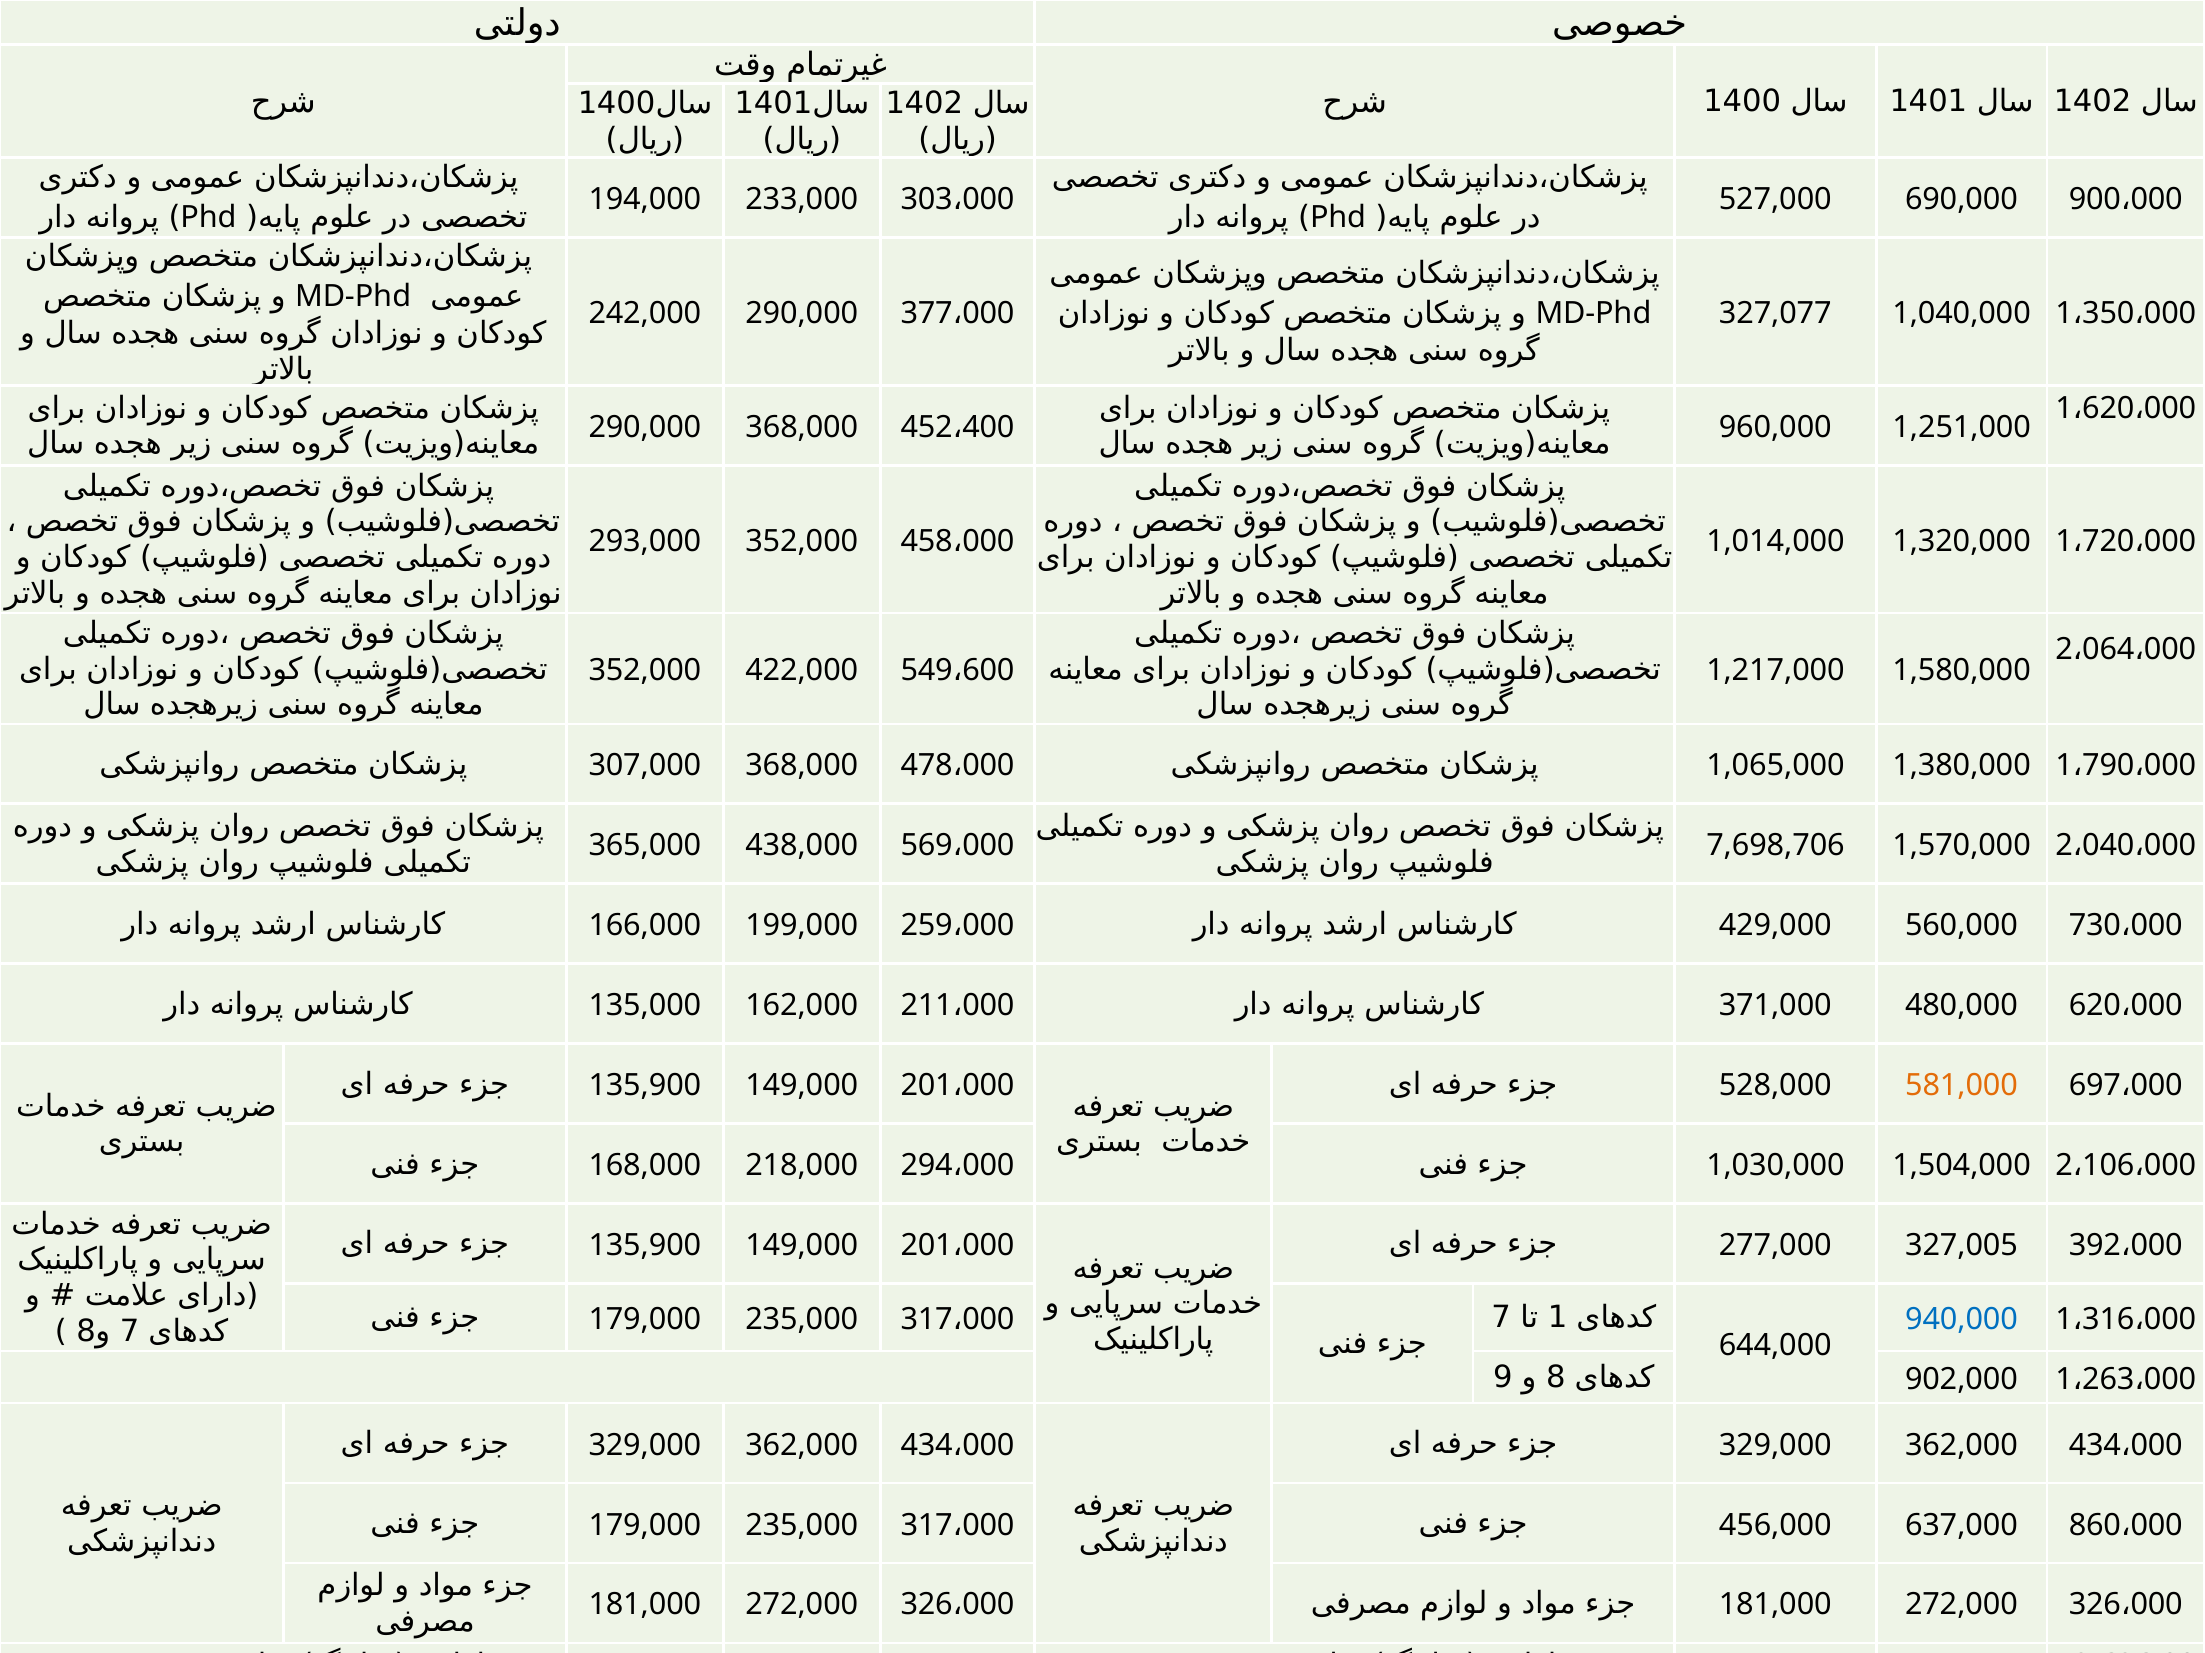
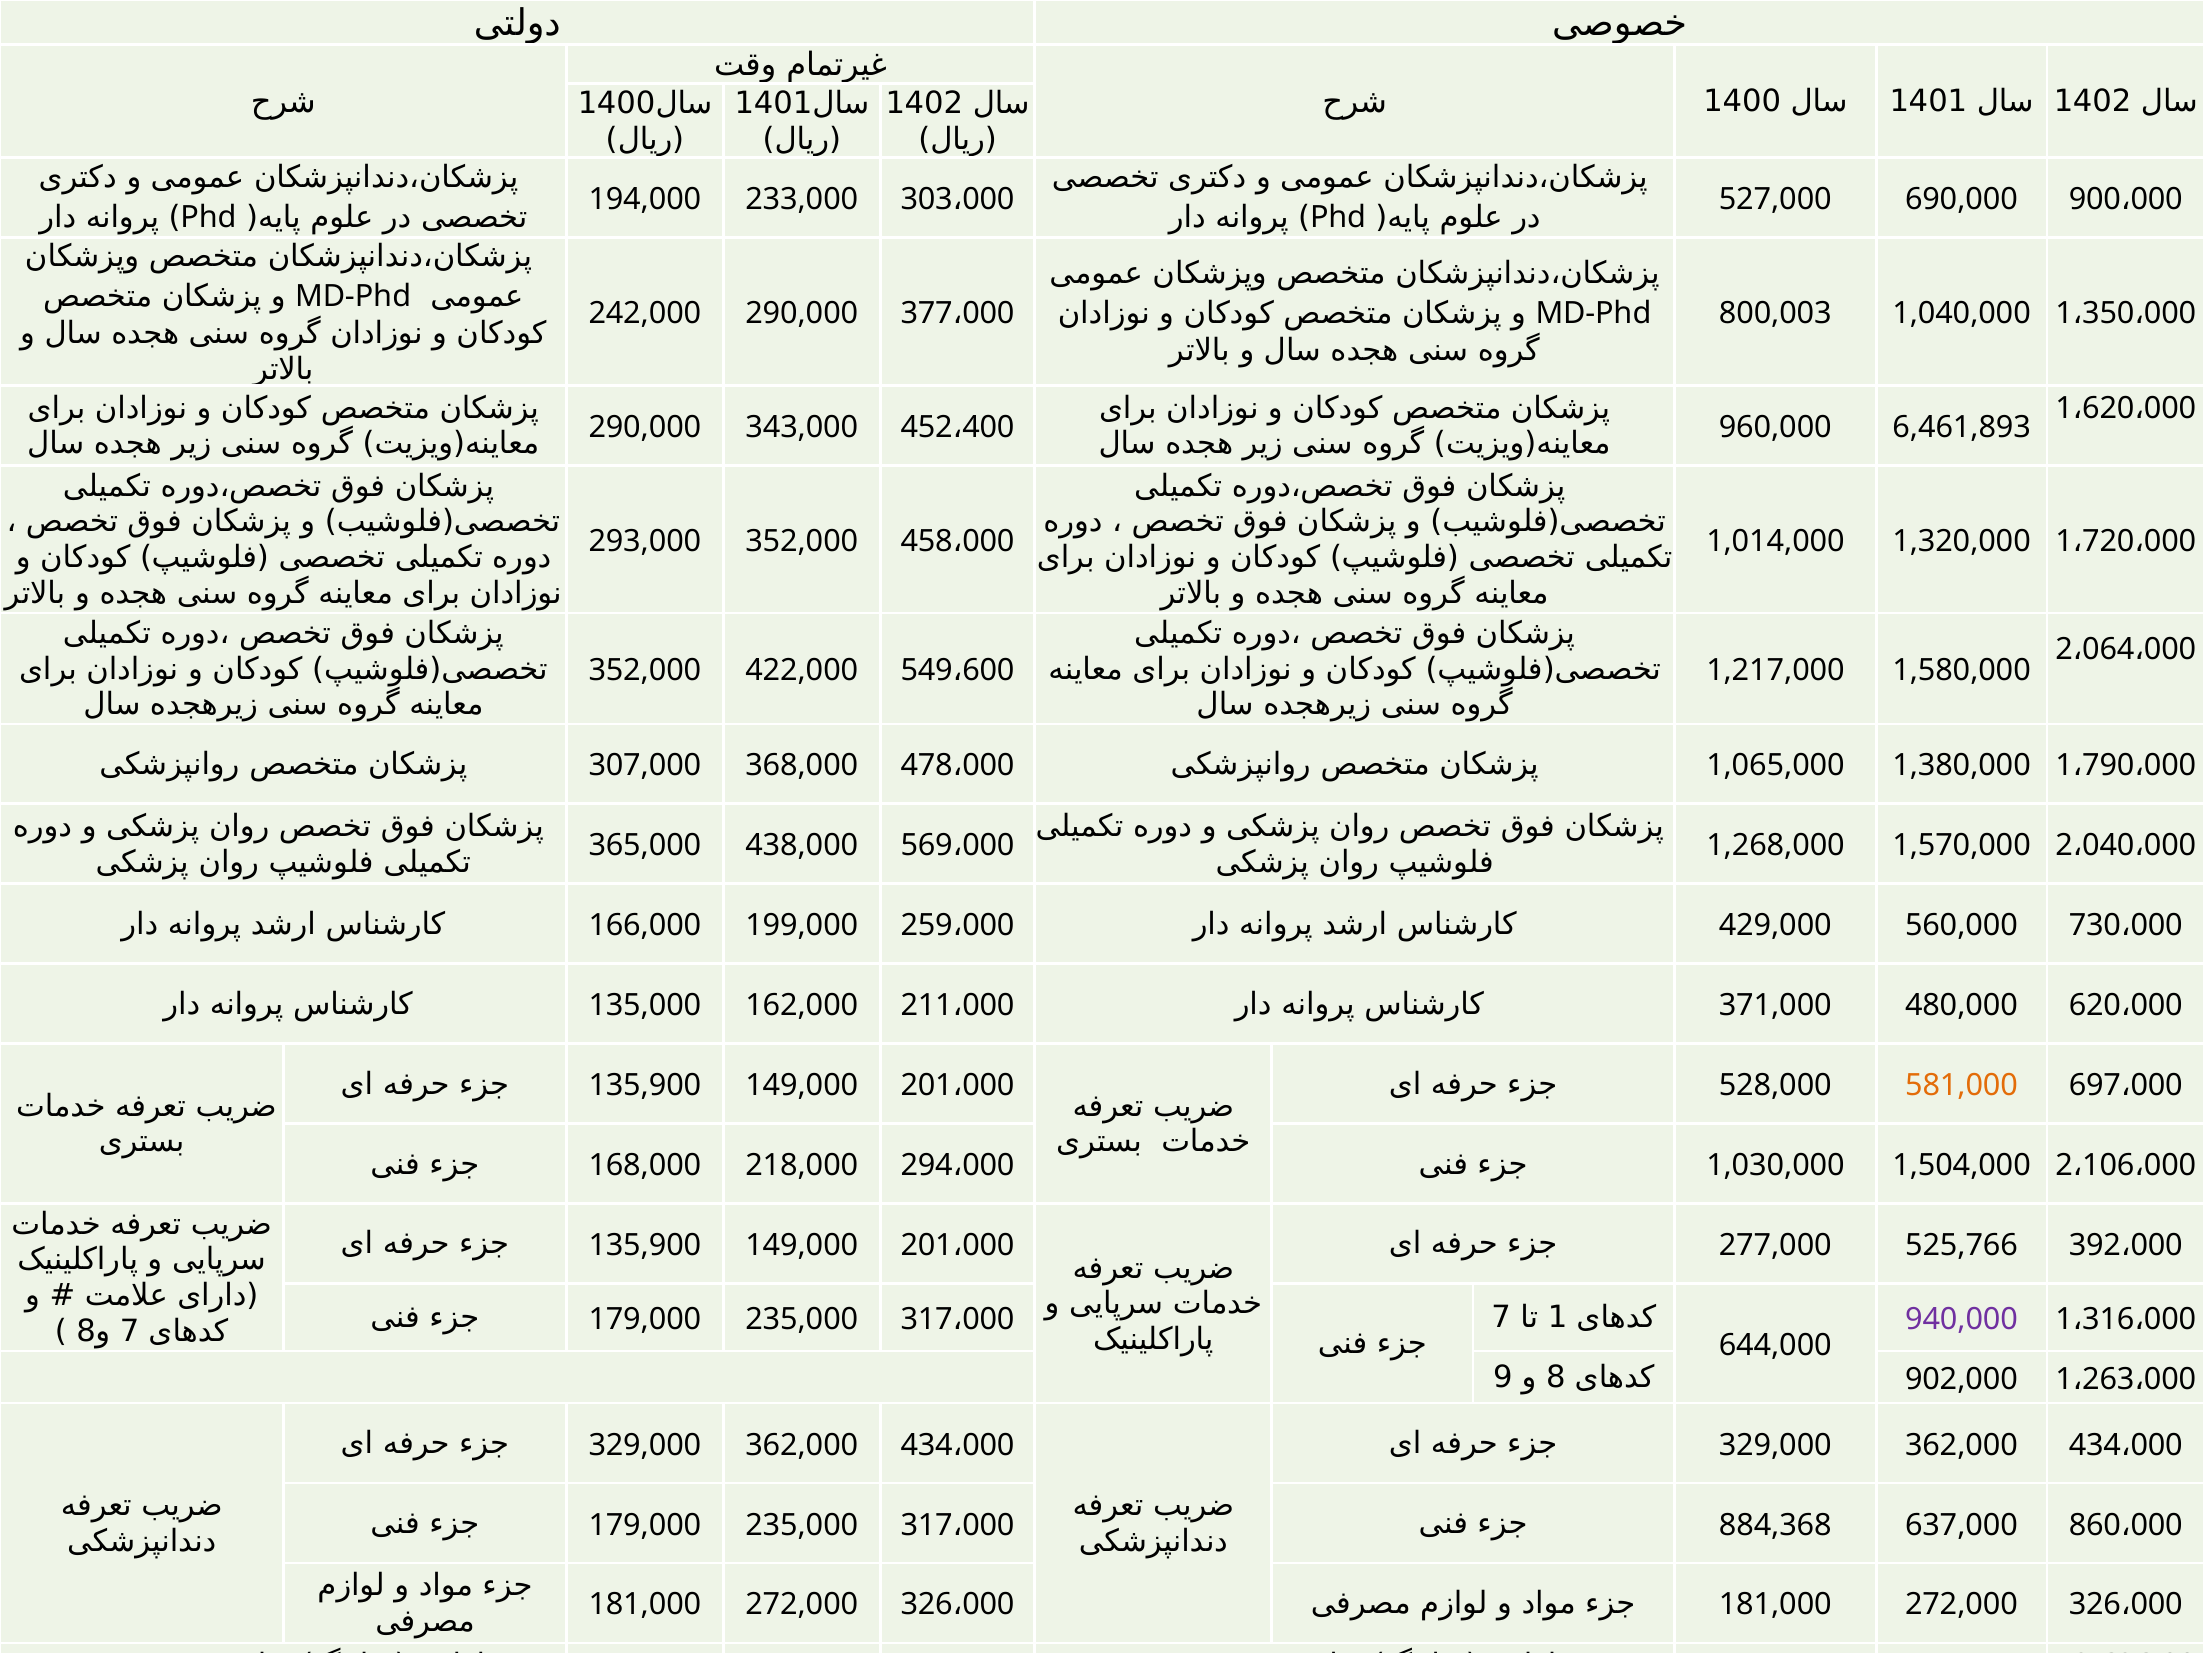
327,077: 327,077 -> 800,003
290,000 368,000: 368,000 -> 343,000
1,251,000: 1,251,000 -> 6,461,893
7,698,706: 7,698,706 -> 1,268,000
327,005: 327,005 -> 525,766
940,000 colour: blue -> purple
456,000: 456,000 -> 884,368
